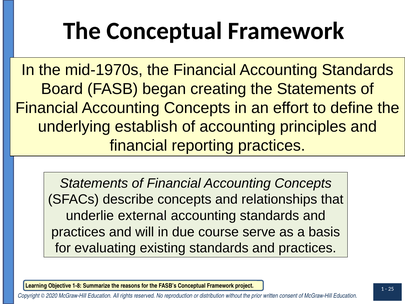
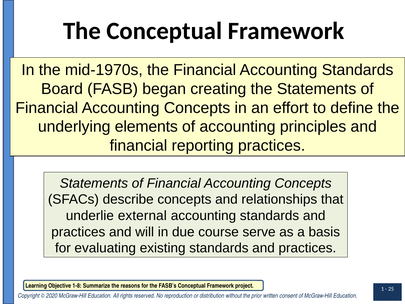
establish: establish -> elements
